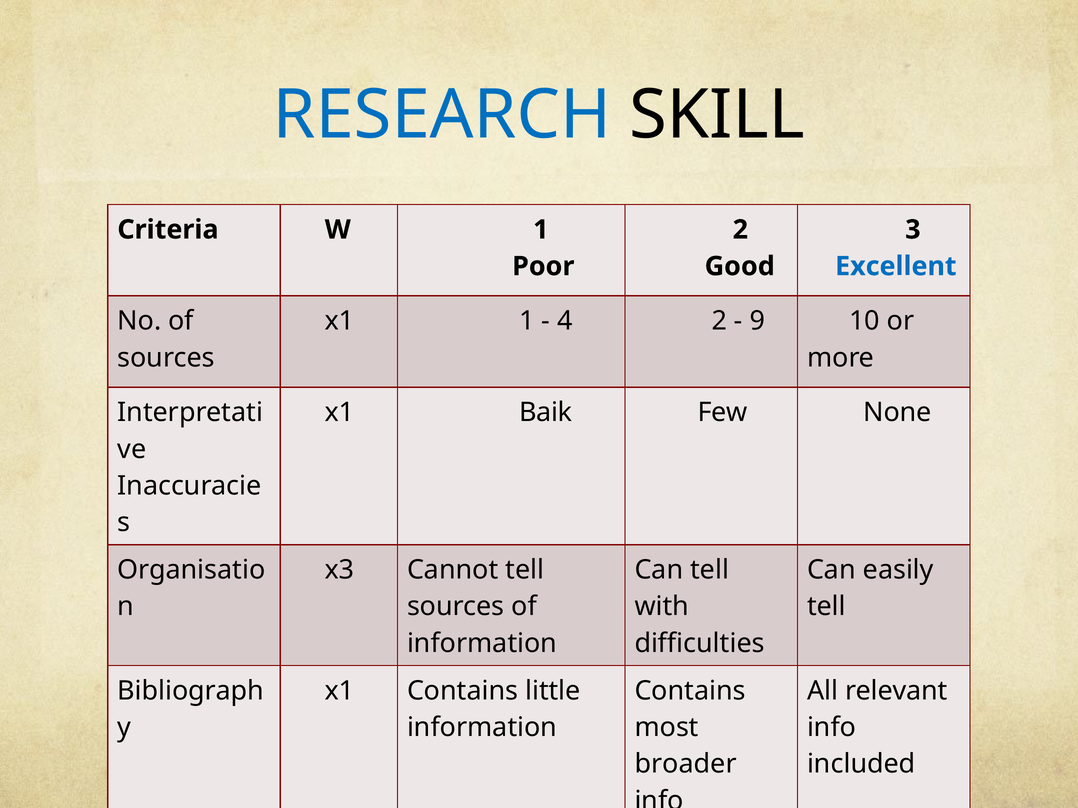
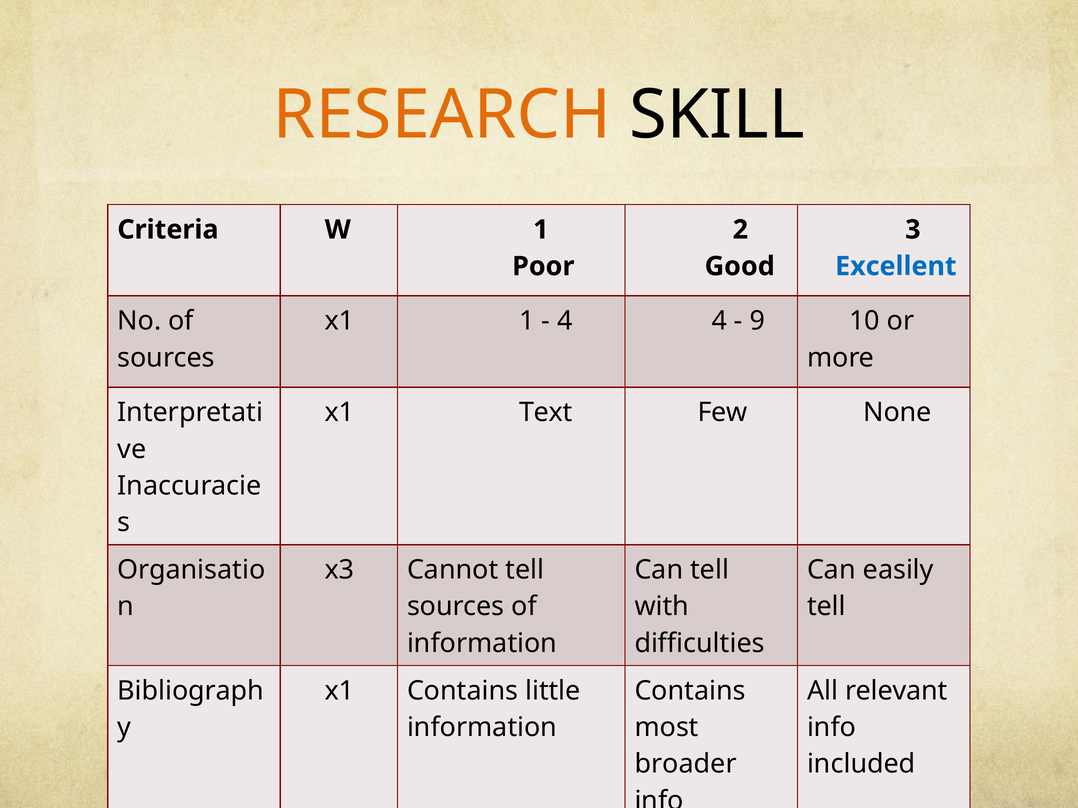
RESEARCH colour: blue -> orange
4 2: 2 -> 4
Baik: Baik -> Text
